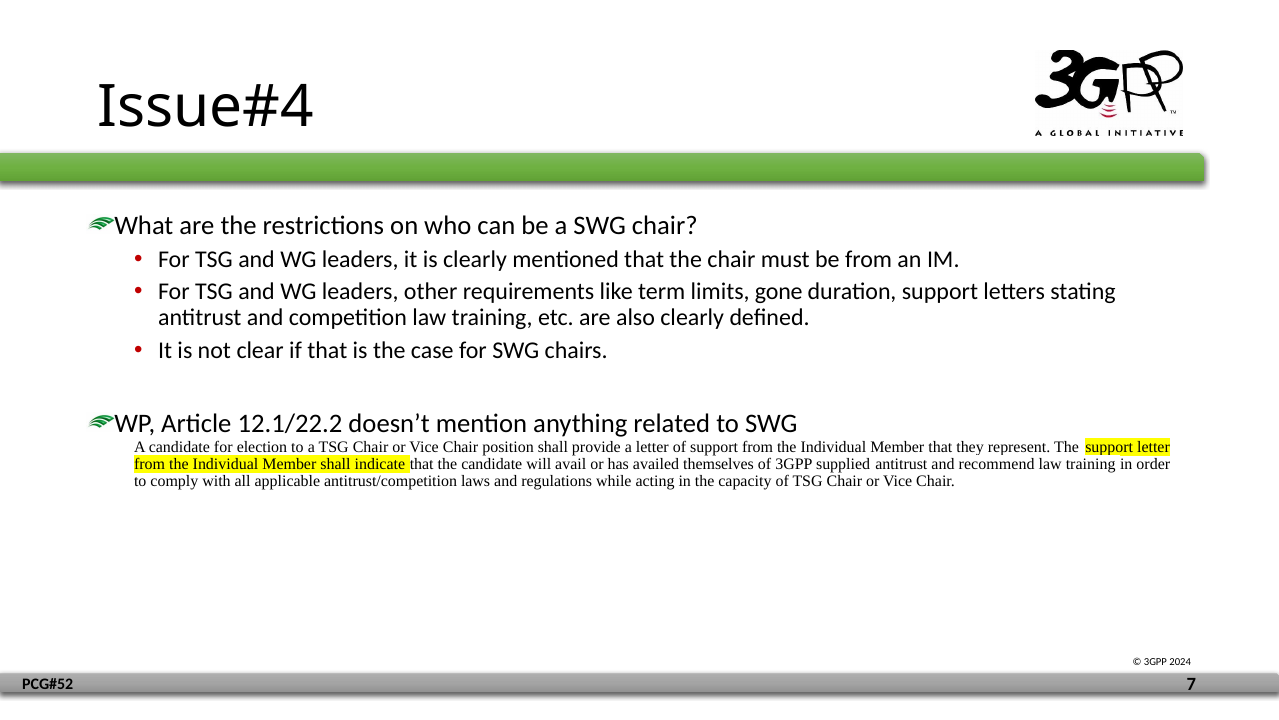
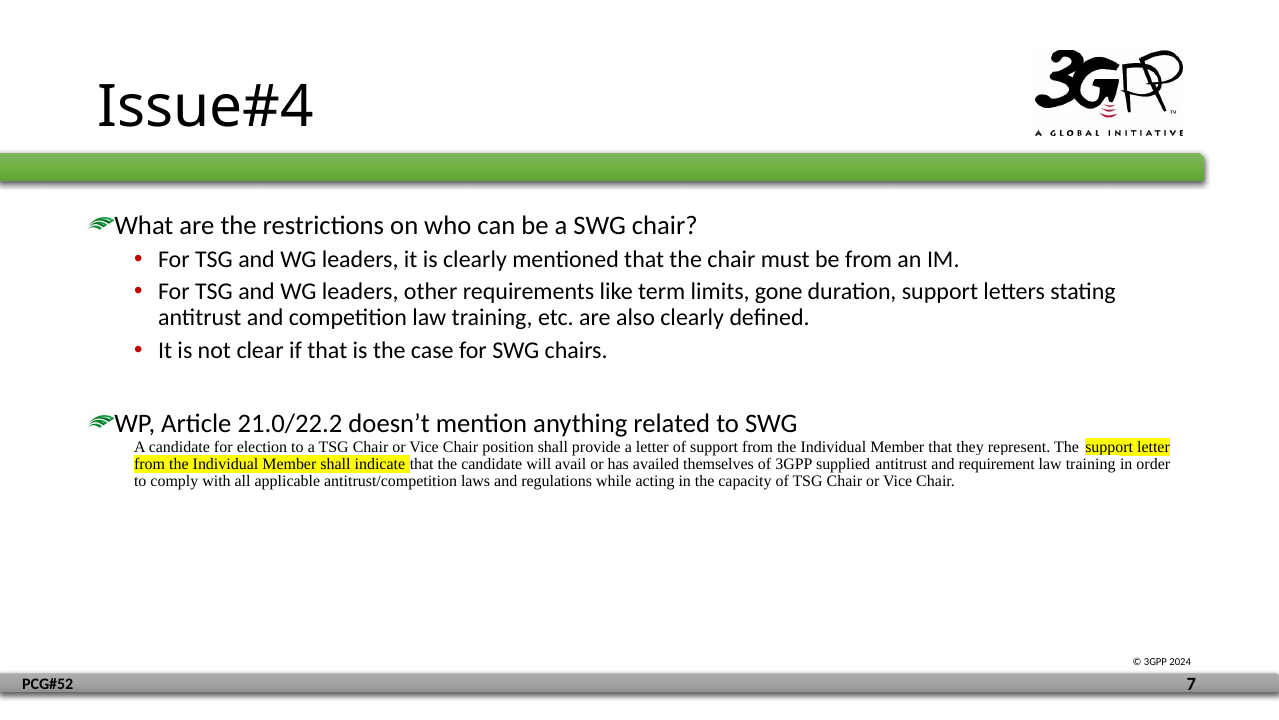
12.1/22.2: 12.1/22.2 -> 21.0/22.2
recommend: recommend -> requirement
